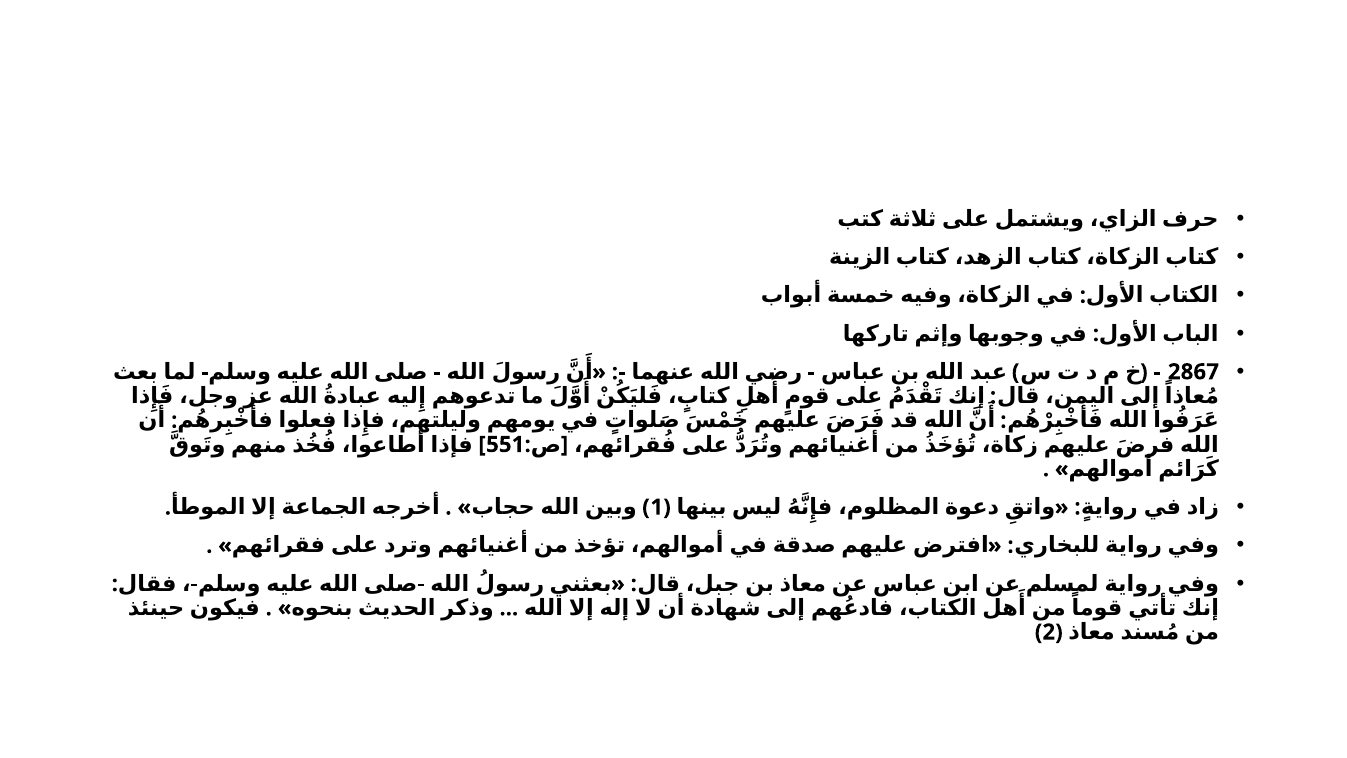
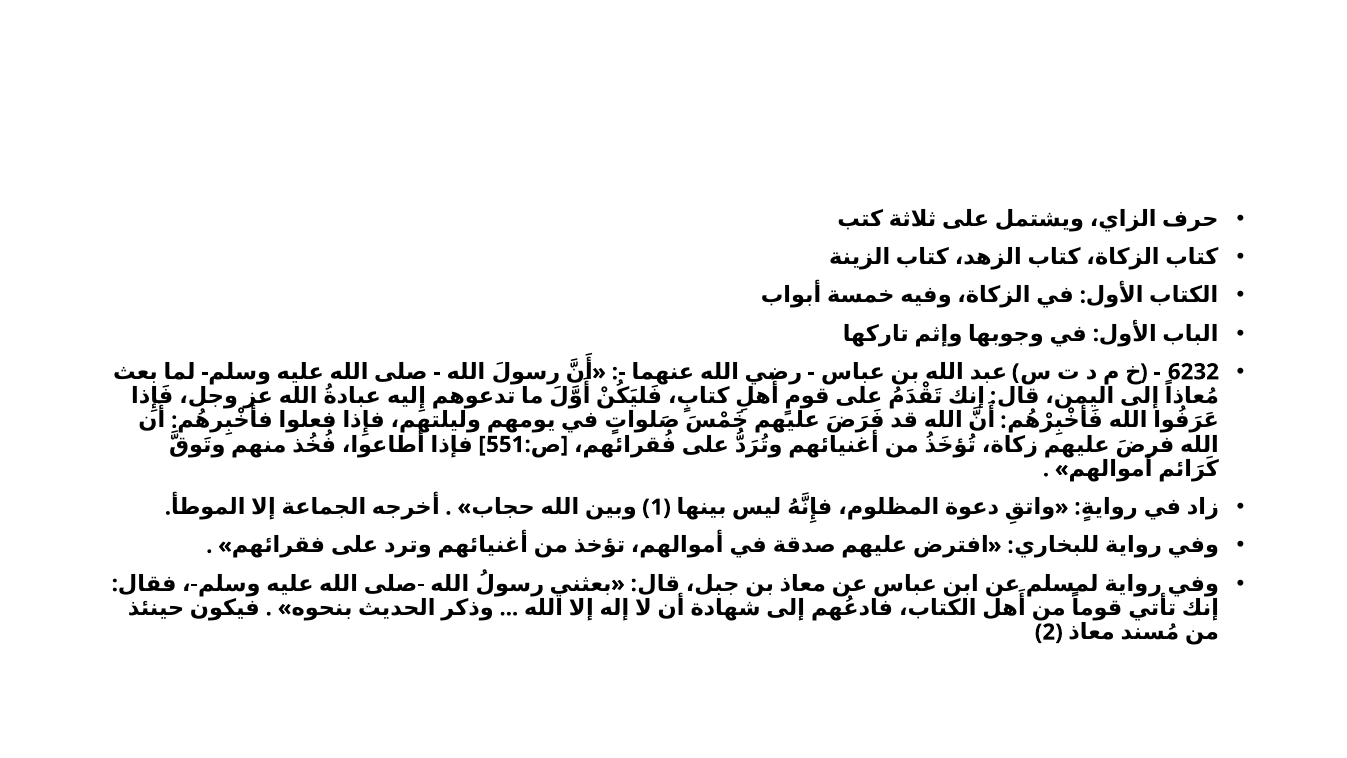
2867: 2867 -> 6232
